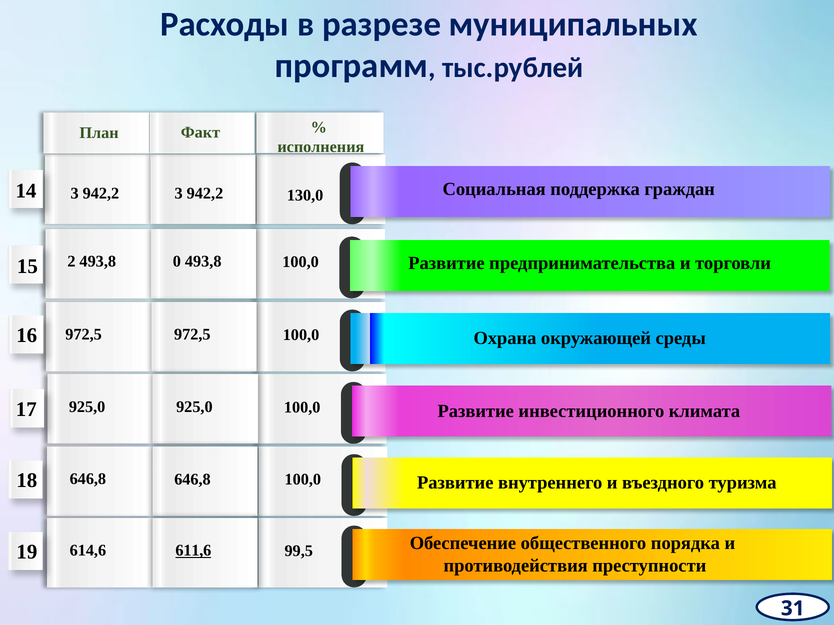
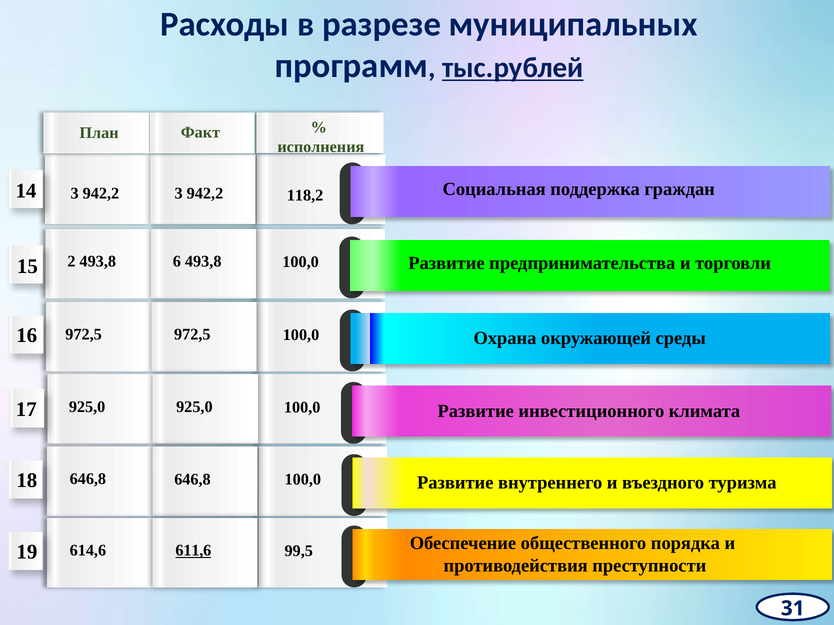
тыс.рублей underline: none -> present
130,0: 130,0 -> 118,2
0: 0 -> 6
